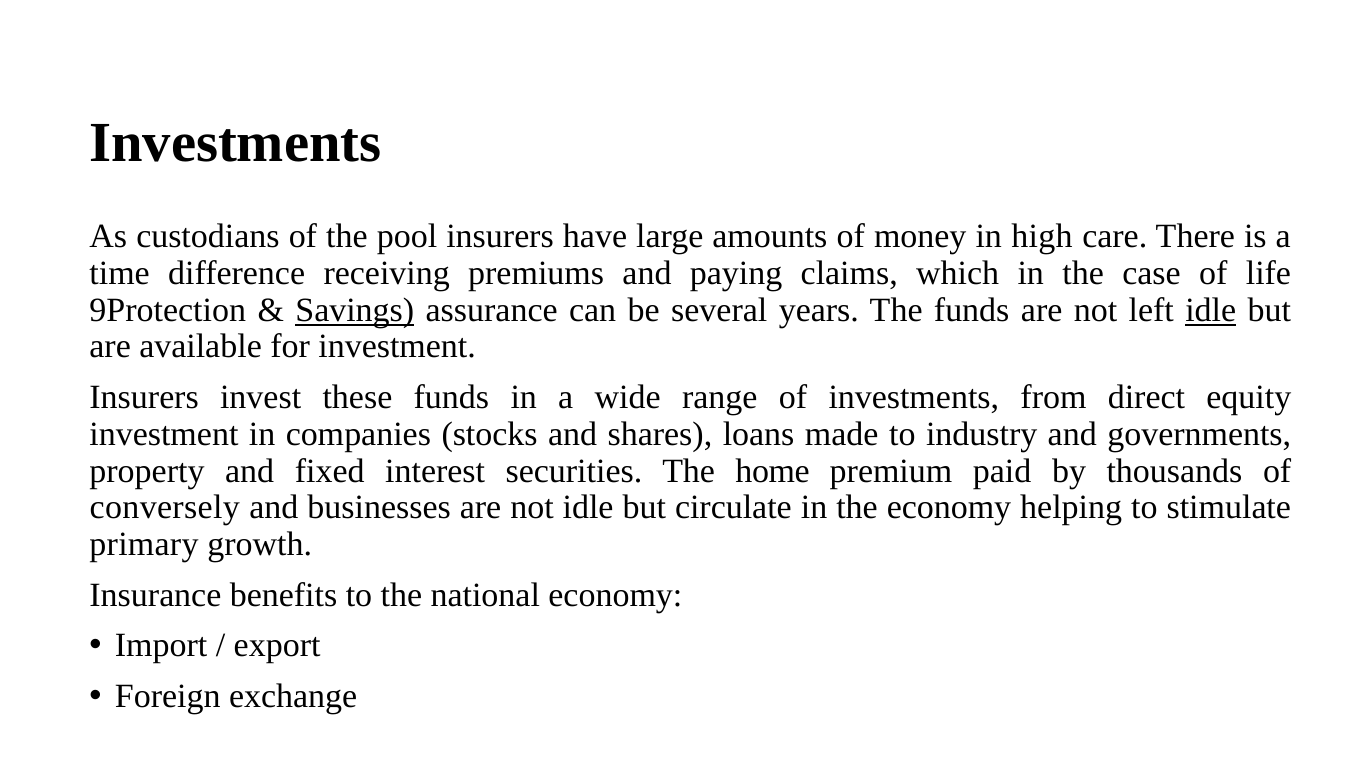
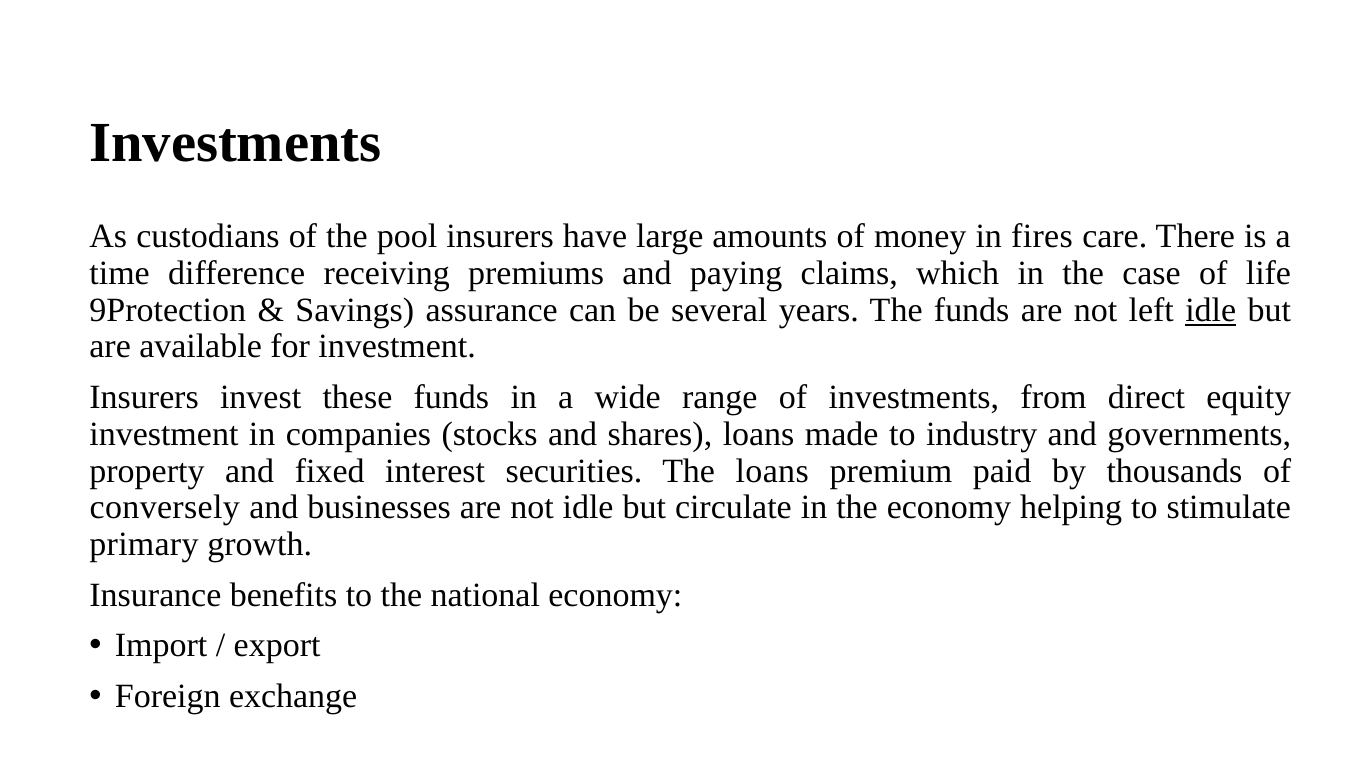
high: high -> fires
Savings underline: present -> none
The home: home -> loans
